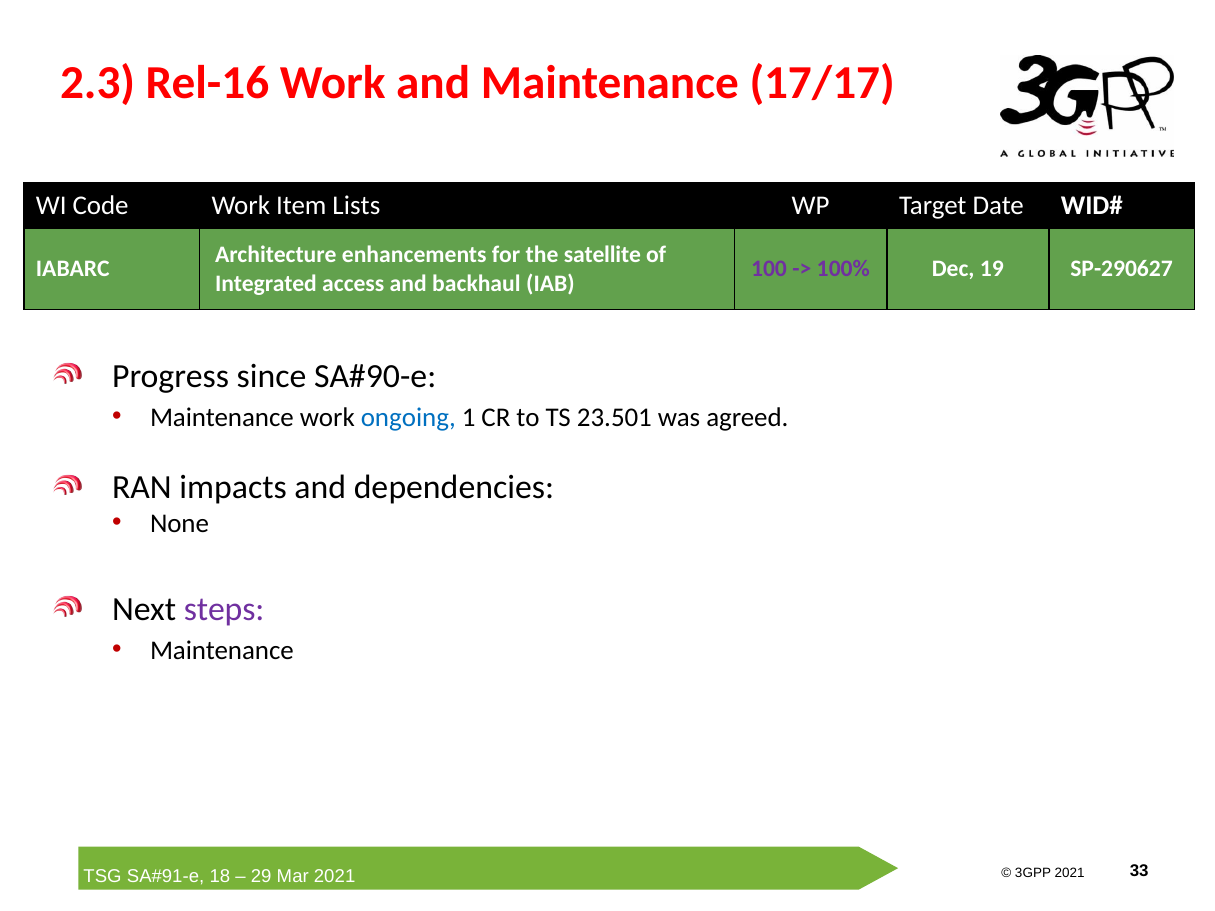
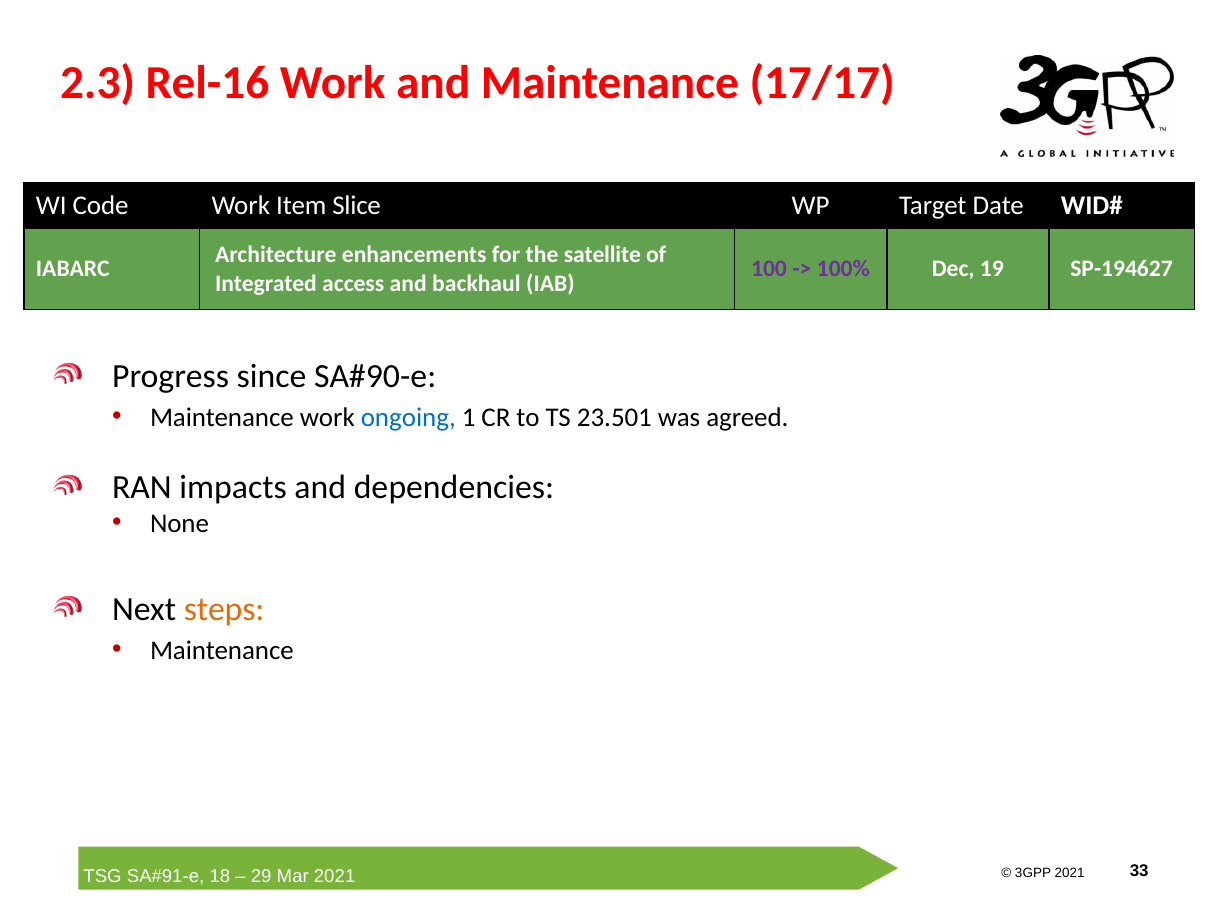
Lists: Lists -> Slice
SP-290627: SP-290627 -> SP-194627
steps colour: purple -> orange
